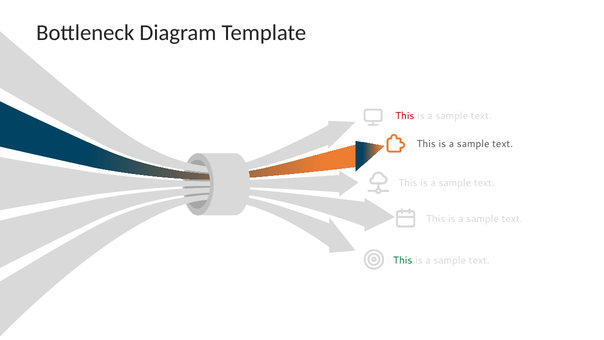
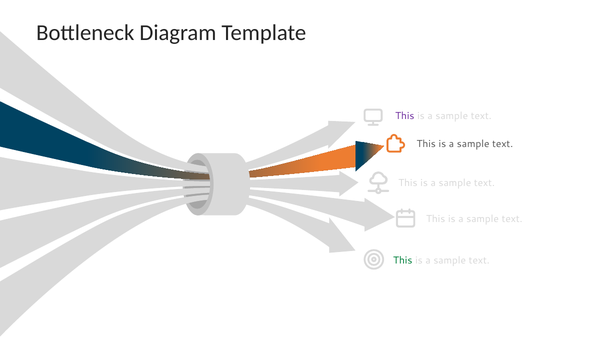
This at (405, 116) colour: red -> purple
